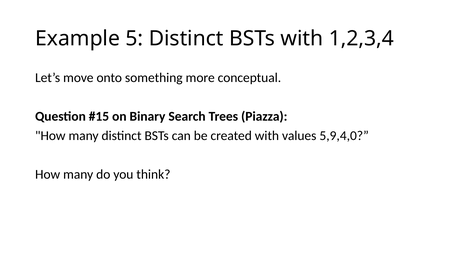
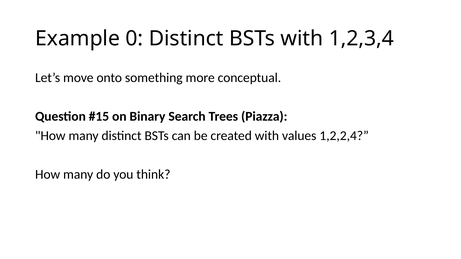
5: 5 -> 0
5,9,4,0: 5,9,4,0 -> 1,2,2,4
